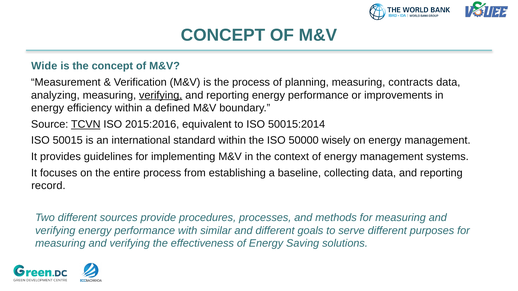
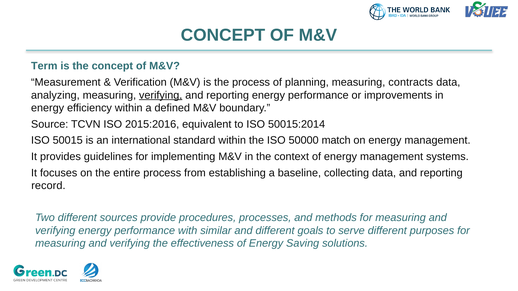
Wide: Wide -> Term
TCVN underline: present -> none
wisely: wisely -> match
